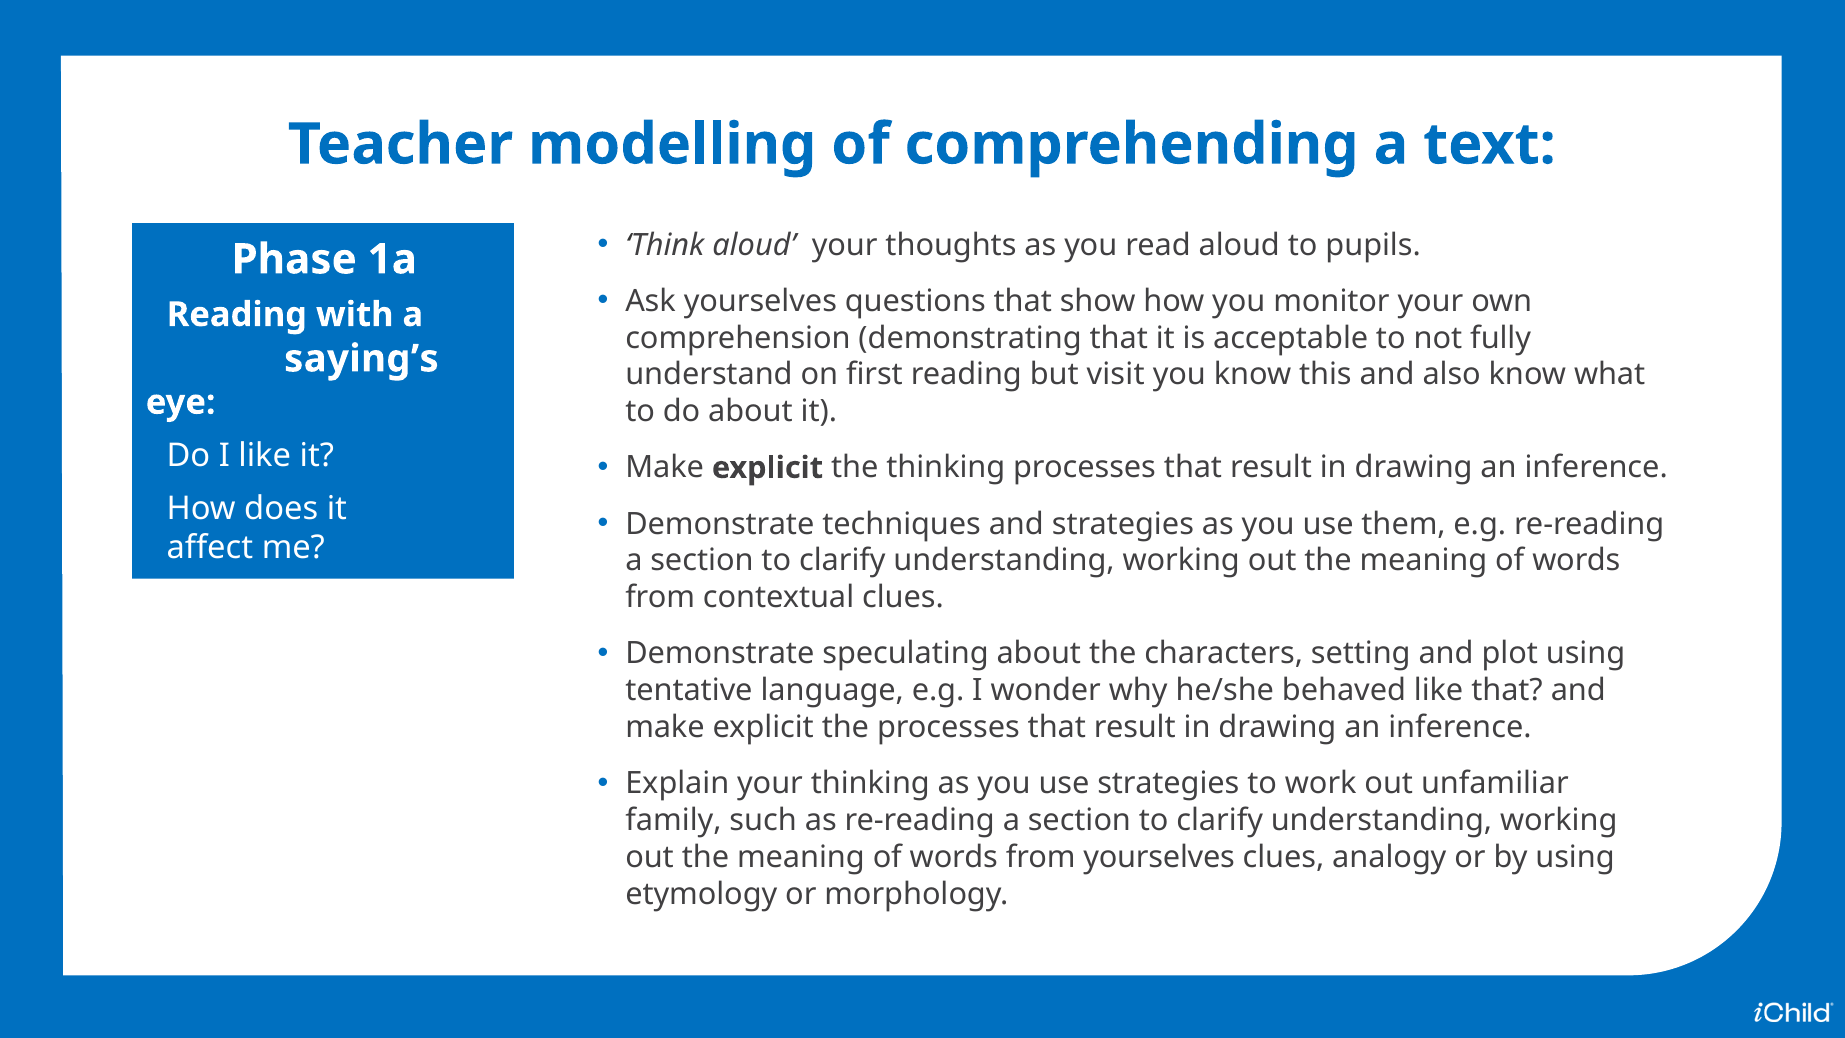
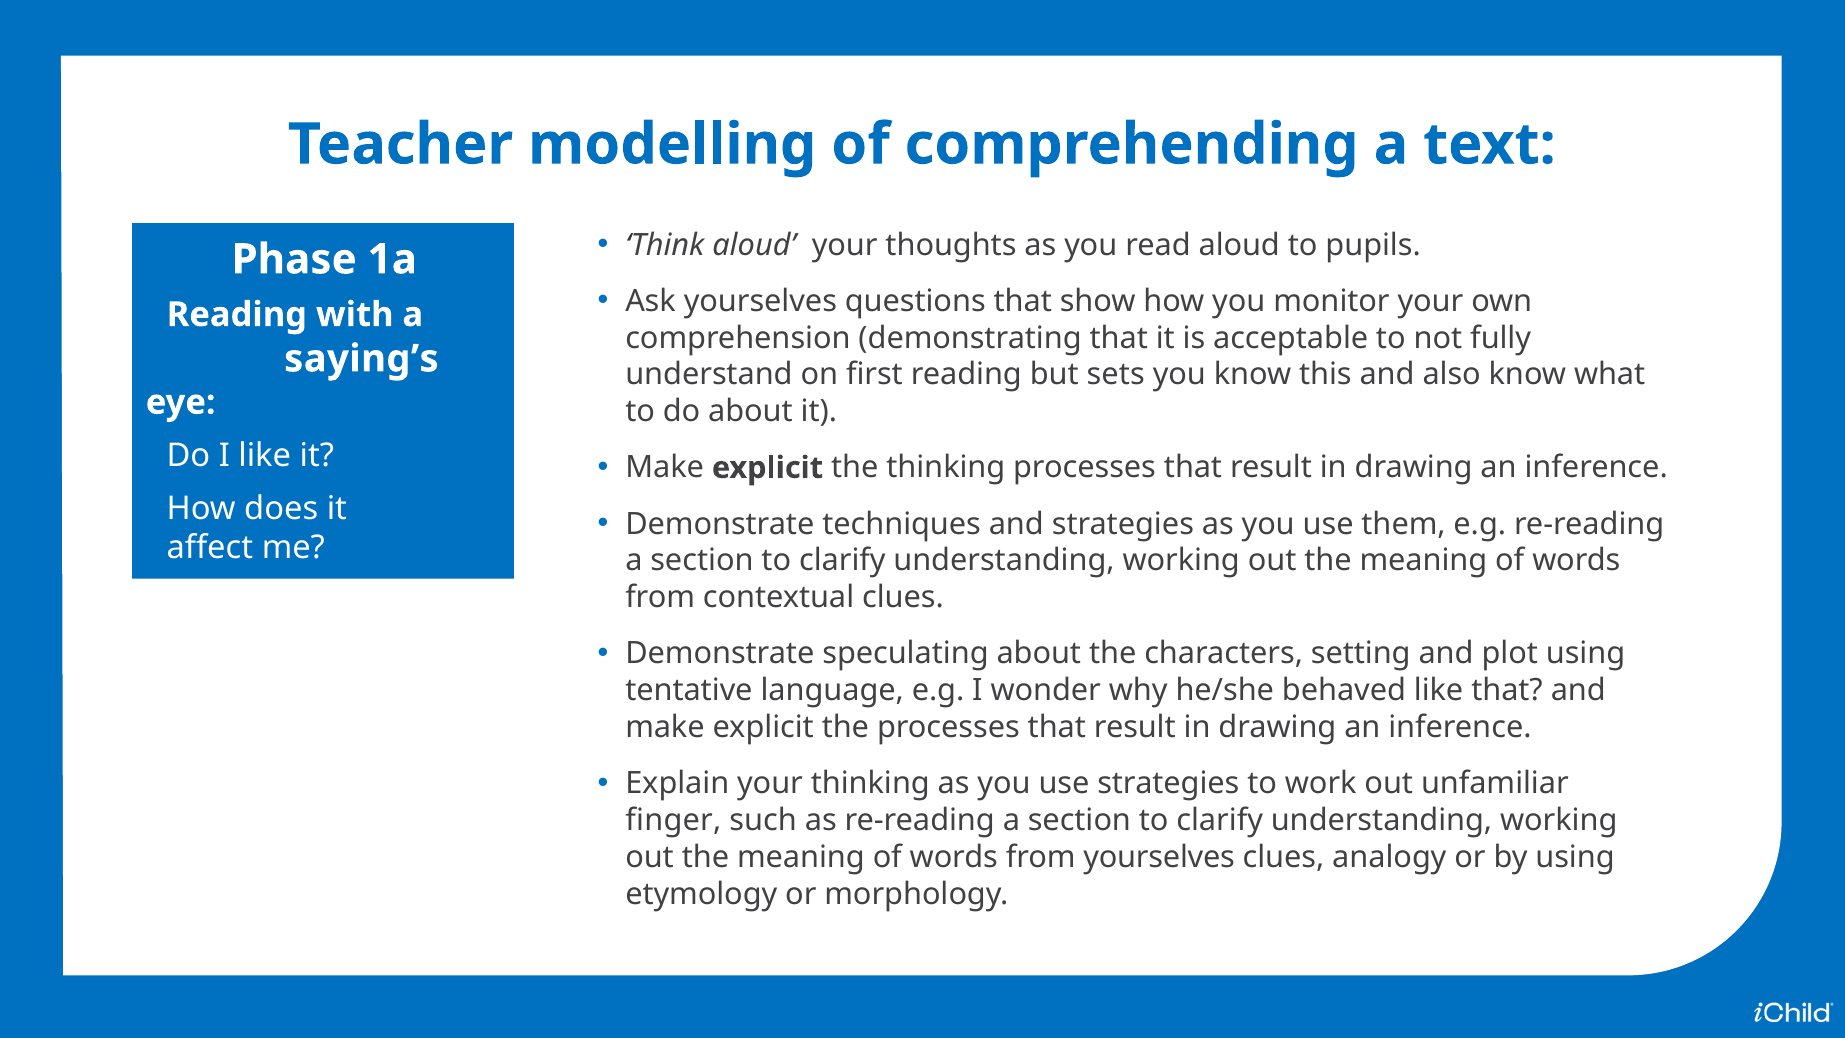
visit: visit -> sets
family: family -> finger
